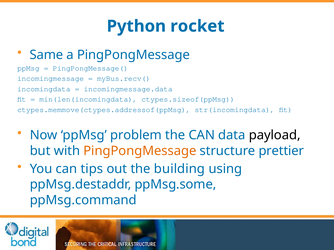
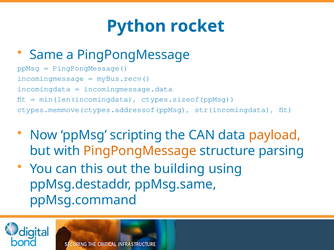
problem: problem -> scripting
payload colour: black -> orange
prettier: prettier -> parsing
tips: tips -> this
ppMsg.some: ppMsg.some -> ppMsg.same
